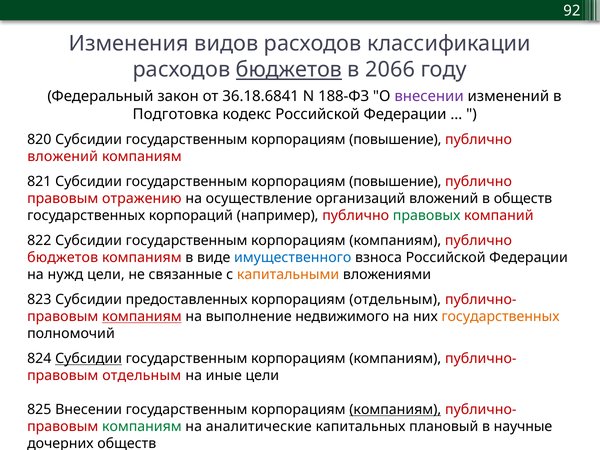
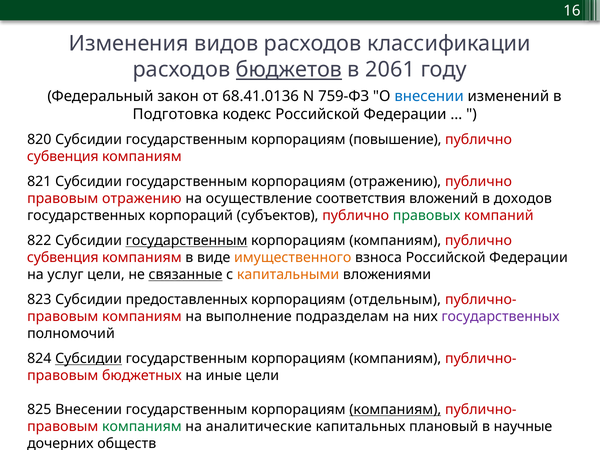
92: 92 -> 16
2066: 2066 -> 2061
36.18.6841: 36.18.6841 -> 68.41.0136
188-ФЗ: 188-ФЗ -> 759-ФЗ
внесении at (429, 96) colour: purple -> blue
вложений at (63, 157): вложений -> субвенция
повышение at (395, 182): повышение -> отражению
организаций: организаций -> соответствия
в обществ: обществ -> доходов
например: например -> субъектов
государственным at (187, 241) underline: none -> present
бюджетов at (63, 258): бюджетов -> субвенция
имущественного colour: blue -> orange
нужд: нужд -> услуг
связанные underline: none -> present
компаниям at (142, 317) underline: present -> none
недвижимого: недвижимого -> подразделам
государственных at (501, 317) colour: orange -> purple
правовым отдельным: отдельным -> бюджетных
